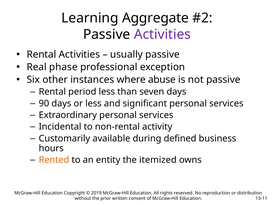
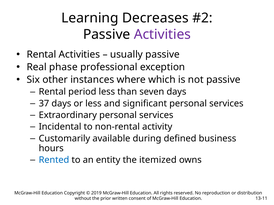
Aggregate: Aggregate -> Decreases
abuse: abuse -> which
90: 90 -> 37
Rented colour: orange -> blue
